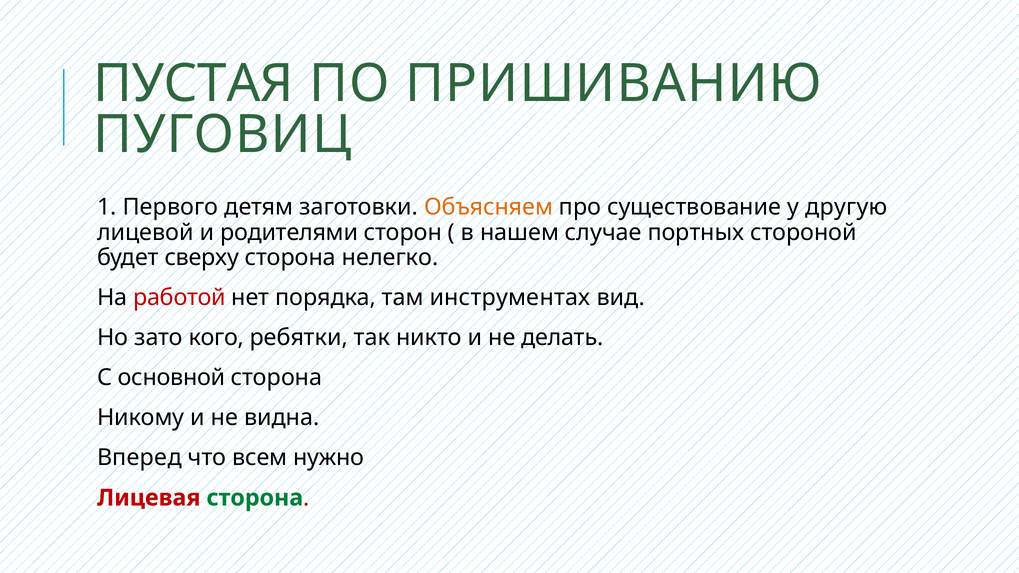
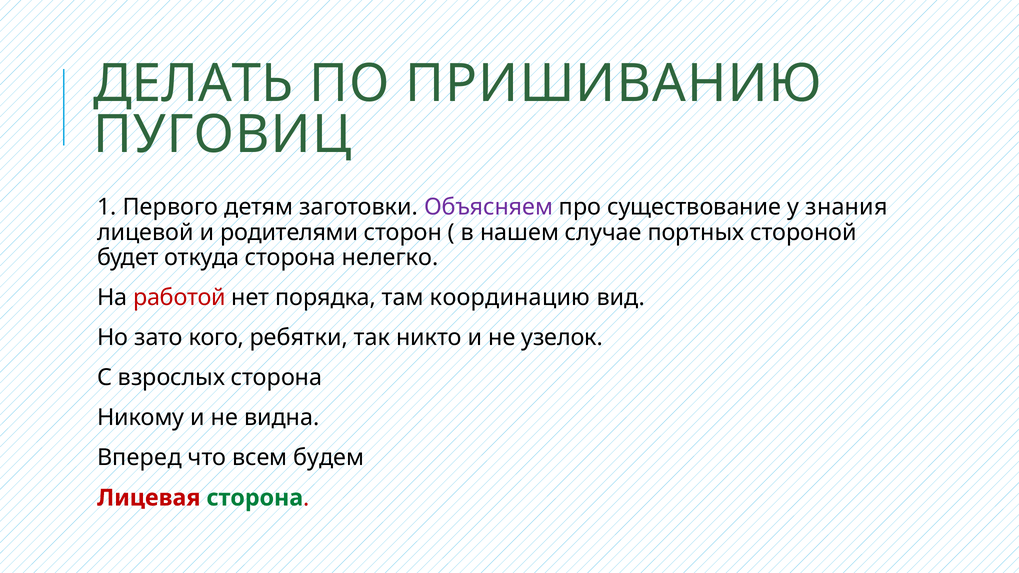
ПУСТАЯ: ПУСТАЯ -> ДЕЛАТЬ
Объясняем colour: orange -> purple
другую: другую -> знания
сверху: сверху -> откуда
инструментах: инструментах -> координацию
делать: делать -> узелок
основной: основной -> взрослых
нужно: нужно -> будем
